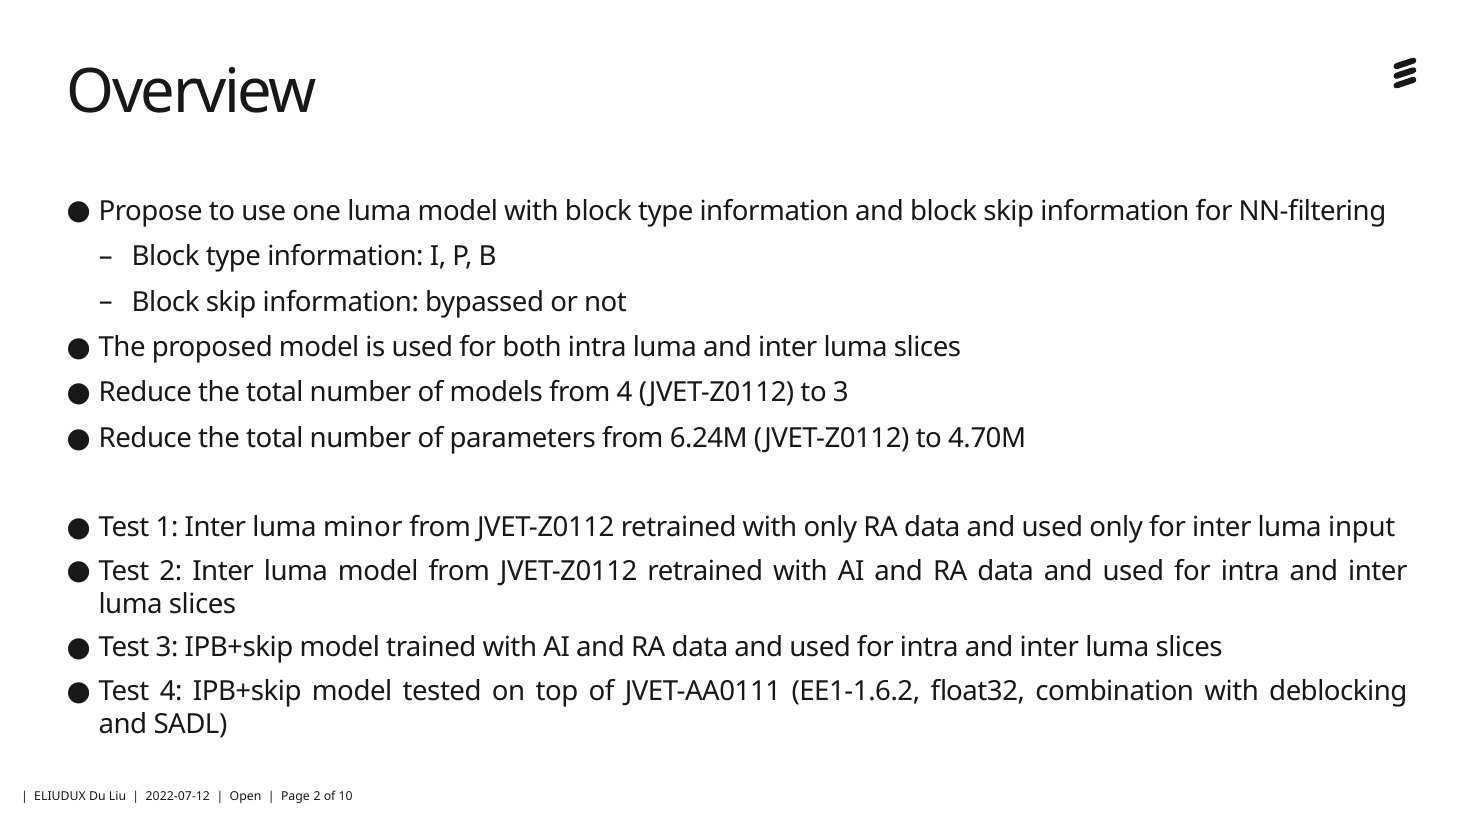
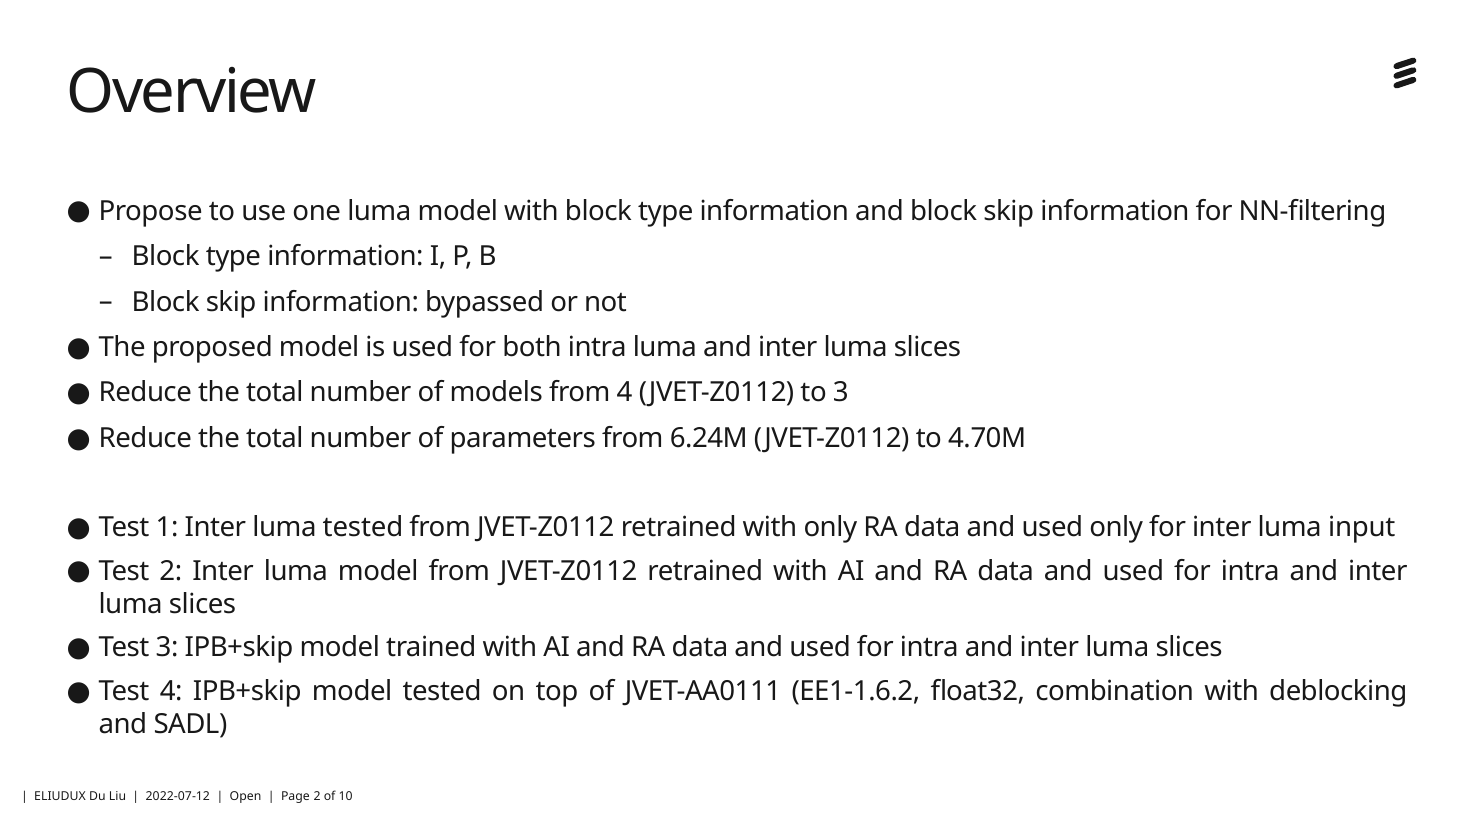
luma minor: minor -> tested
